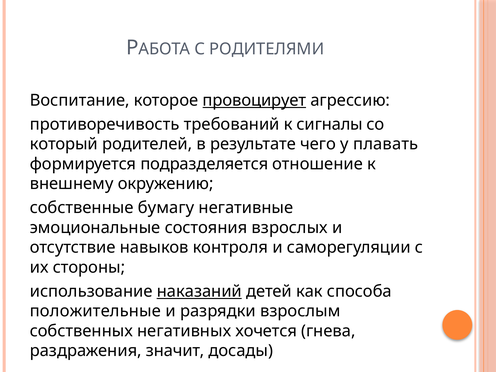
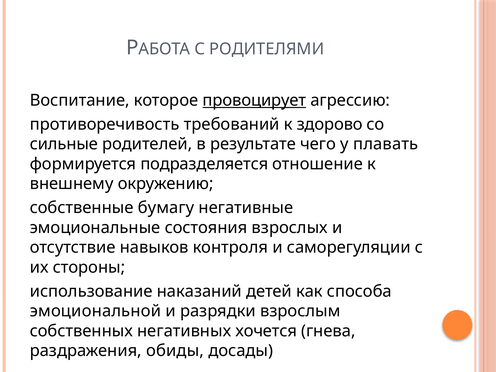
сигналы: сигналы -> здорово
который: который -> сильные
наказаний underline: present -> none
положительные: положительные -> эмоциональной
значит: значит -> обиды
